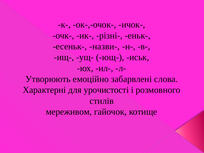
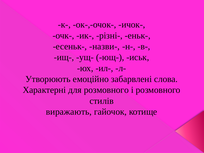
для урочистості: урочистості -> розмовного
мереживом: мереживом -> виражають
